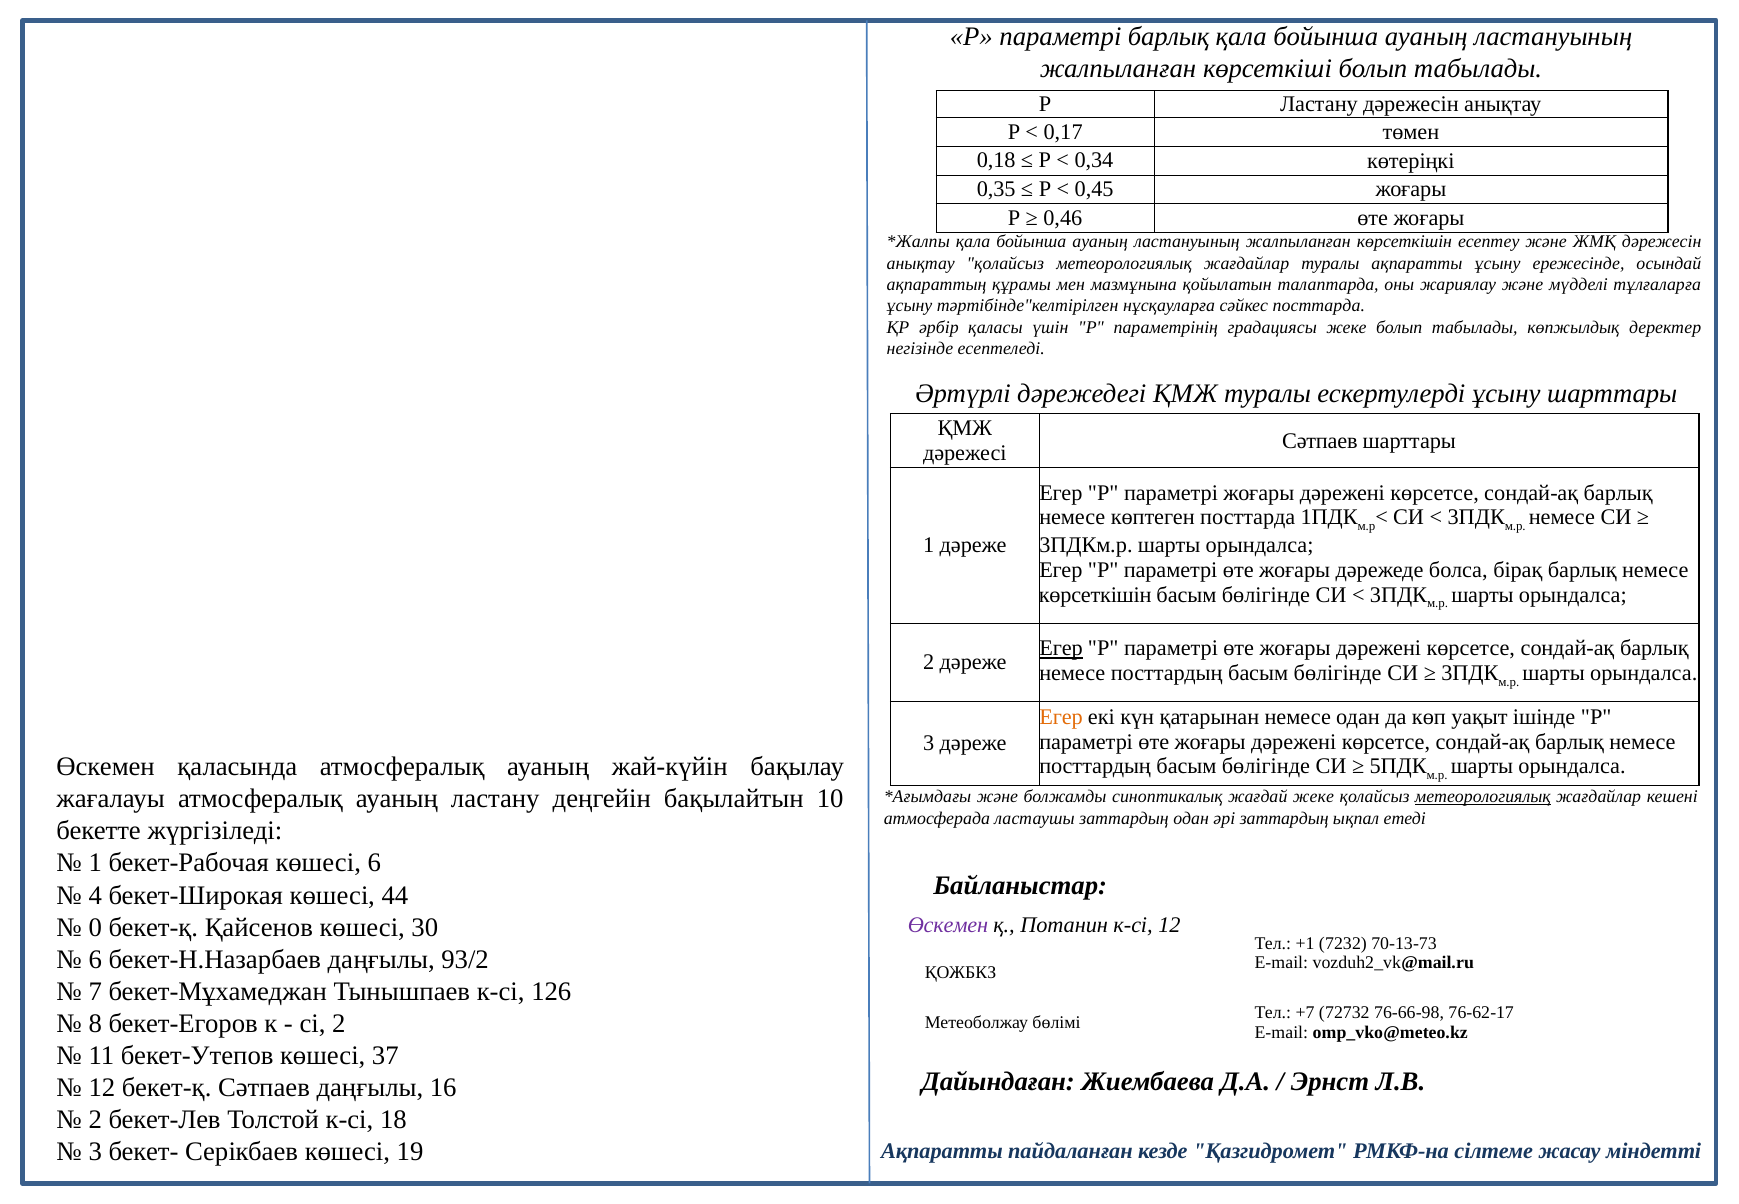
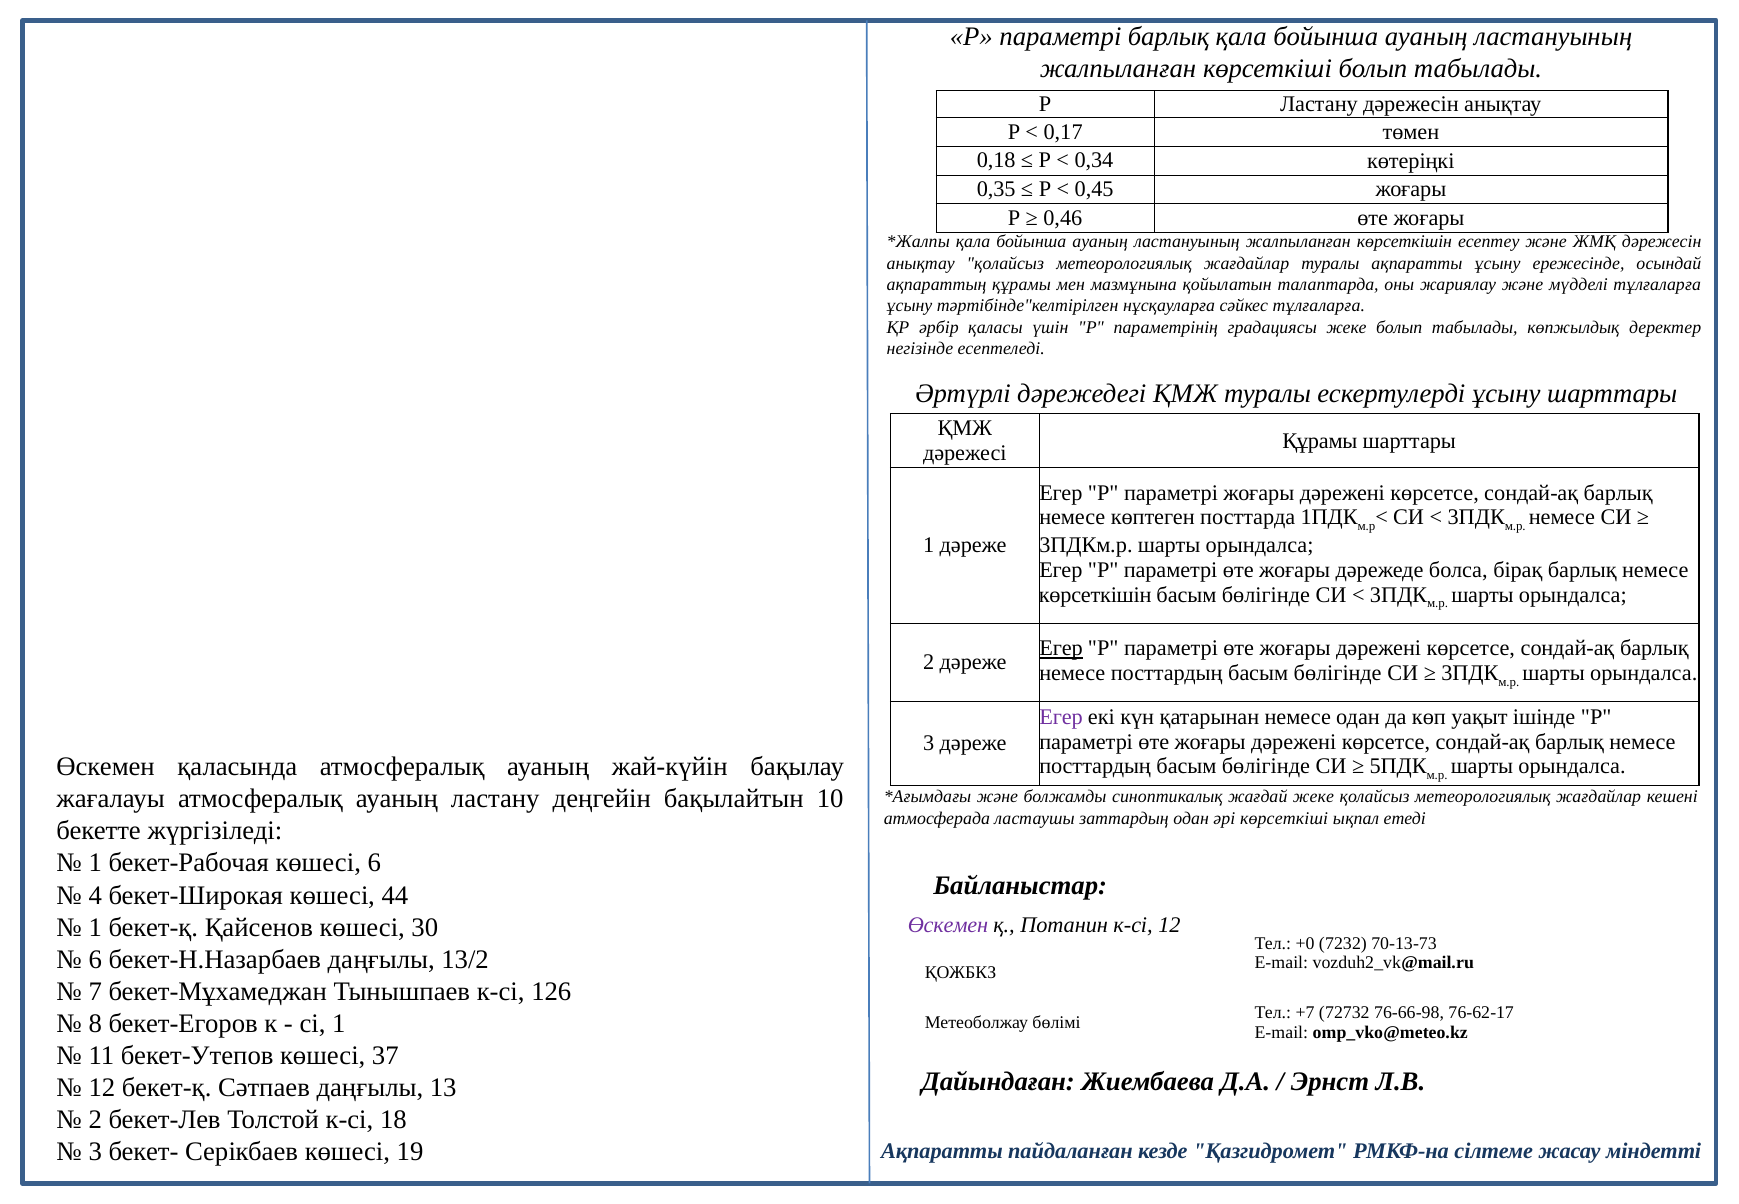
сәйкес посттарда: посттарда -> тұлғаларға
Сәтпаев at (1320, 441): Сәтпаев -> Құрамы
Егер at (1061, 717) colour: orange -> purple
метеорологиялық at (1483, 797) underline: present -> none
әрі заттардың: заттардың -> көрсеткіші
0 at (95, 927): 0 -> 1
+1: +1 -> +0
93/2: 93/2 -> 13/2
сі 2: 2 -> 1
16: 16 -> 13
